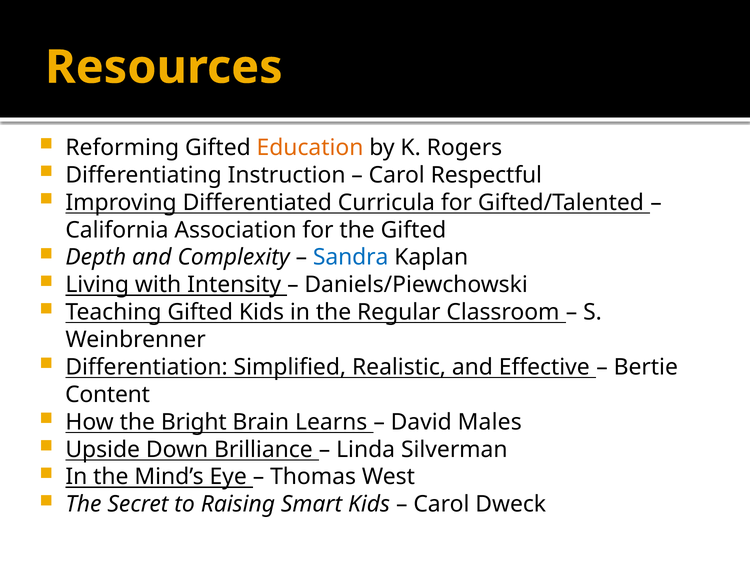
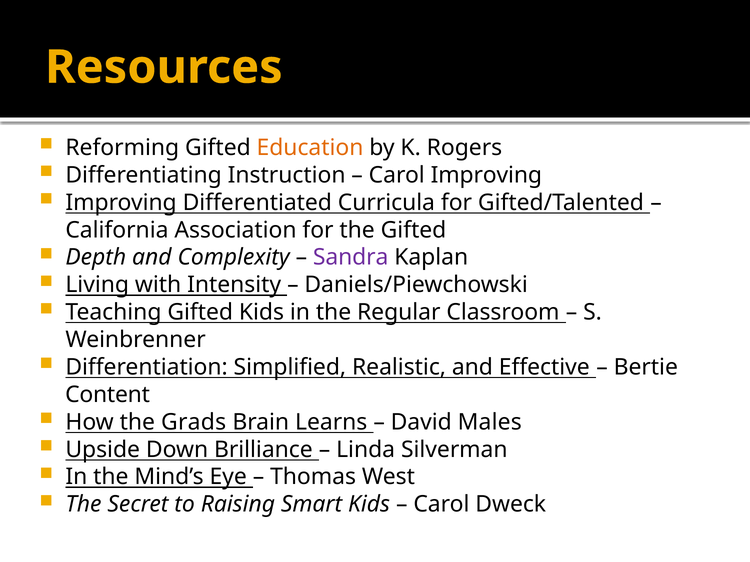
Carol Respectful: Respectful -> Improving
Sandra colour: blue -> purple
Bright: Bright -> Grads
